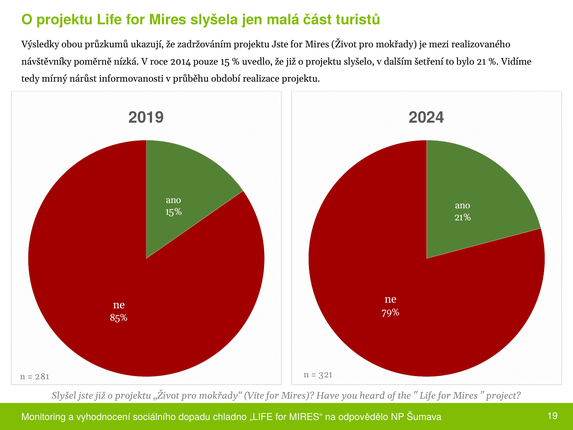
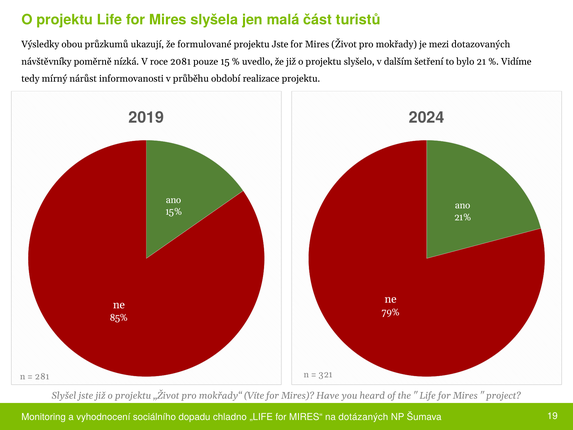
zadržováním: zadržováním -> formulované
realizovaného: realizovaného -> dotazovaných
2014: 2014 -> 2081
odpovědělo: odpovědělo -> dotázaných
